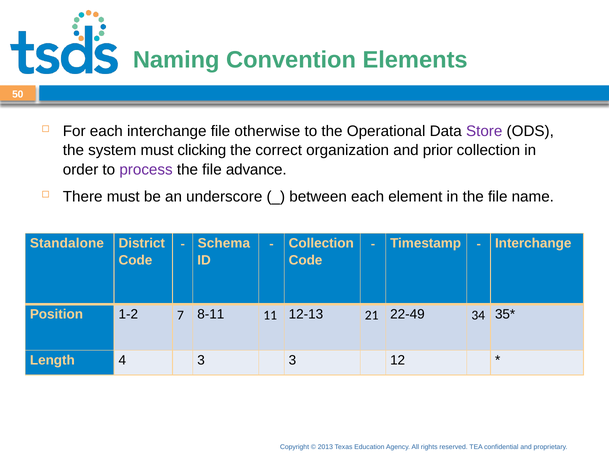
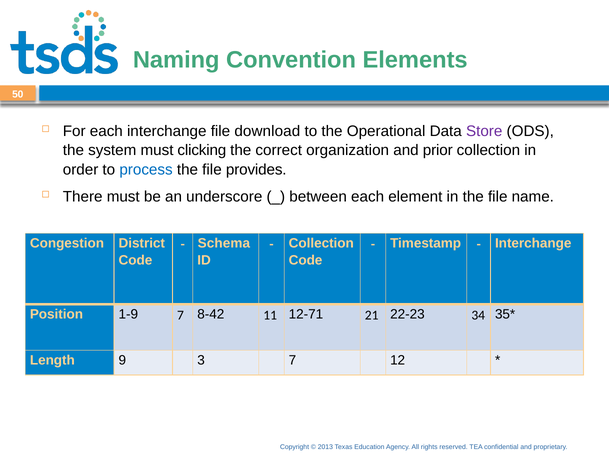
otherwise: otherwise -> download
process colour: purple -> blue
advance: advance -> provides
Standalone: Standalone -> Congestion
1-2: 1-2 -> 1-9
8-11: 8-11 -> 8-42
12-13: 12-13 -> 12-71
22-49: 22-49 -> 22-23
4: 4 -> 9
3 3: 3 -> 7
